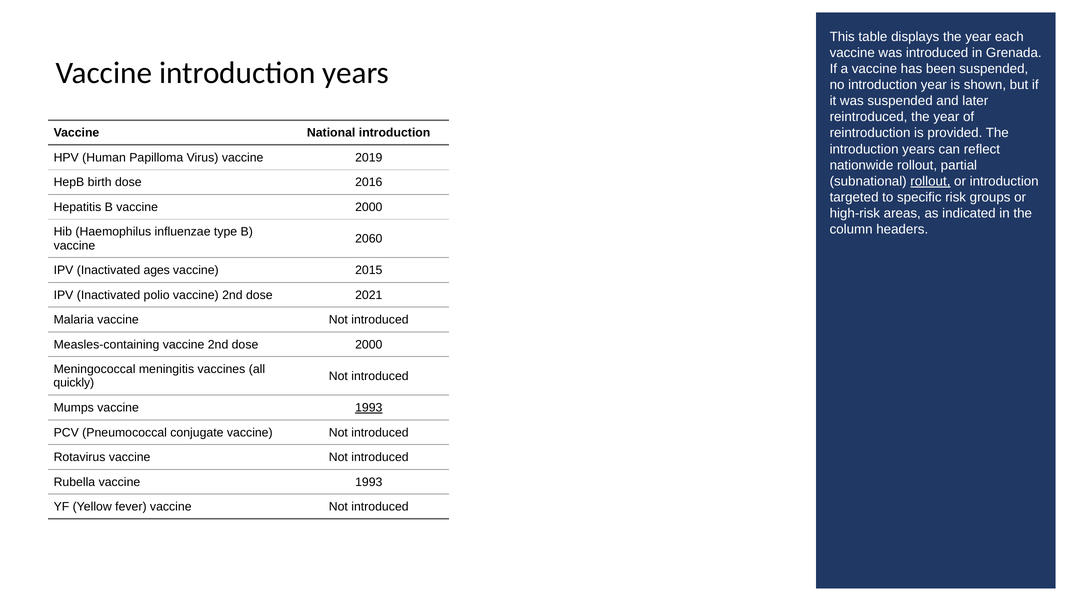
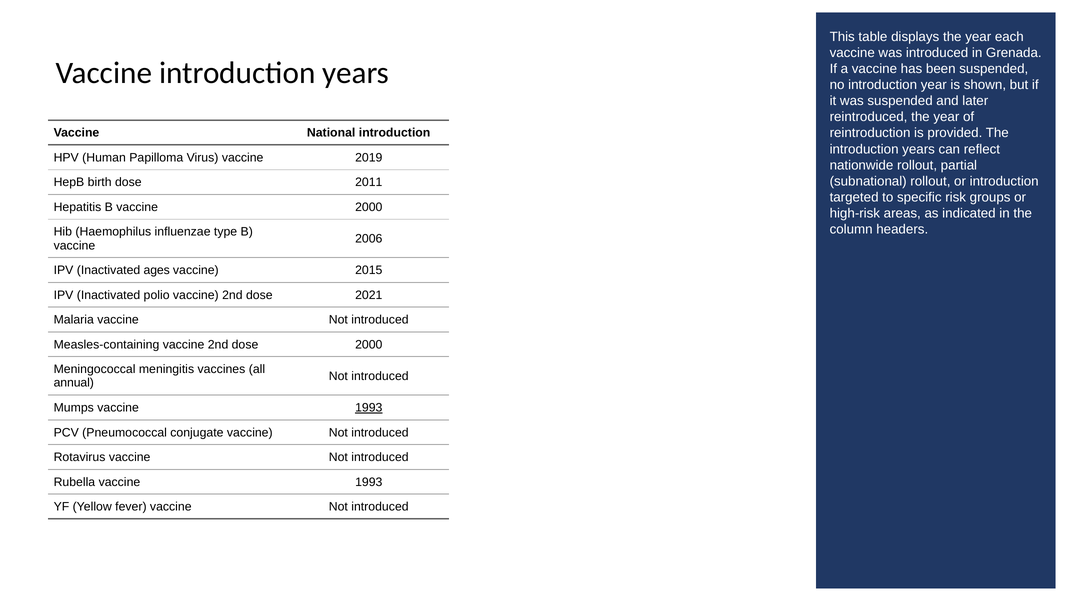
rollout at (930, 181) underline: present -> none
2016: 2016 -> 2011
2060: 2060 -> 2006
quickly: quickly -> annual
